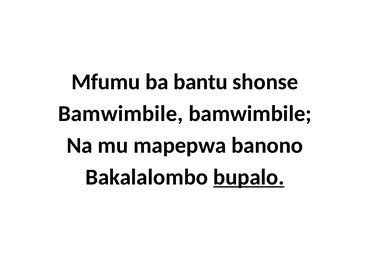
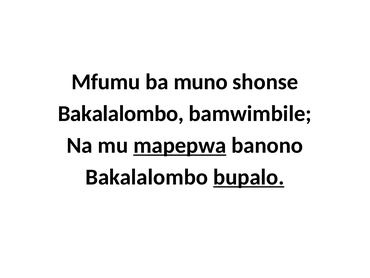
bantu: bantu -> muno
Bamwimbile at (121, 113): Bamwimbile -> Bakalalombo
mapepwa underline: none -> present
